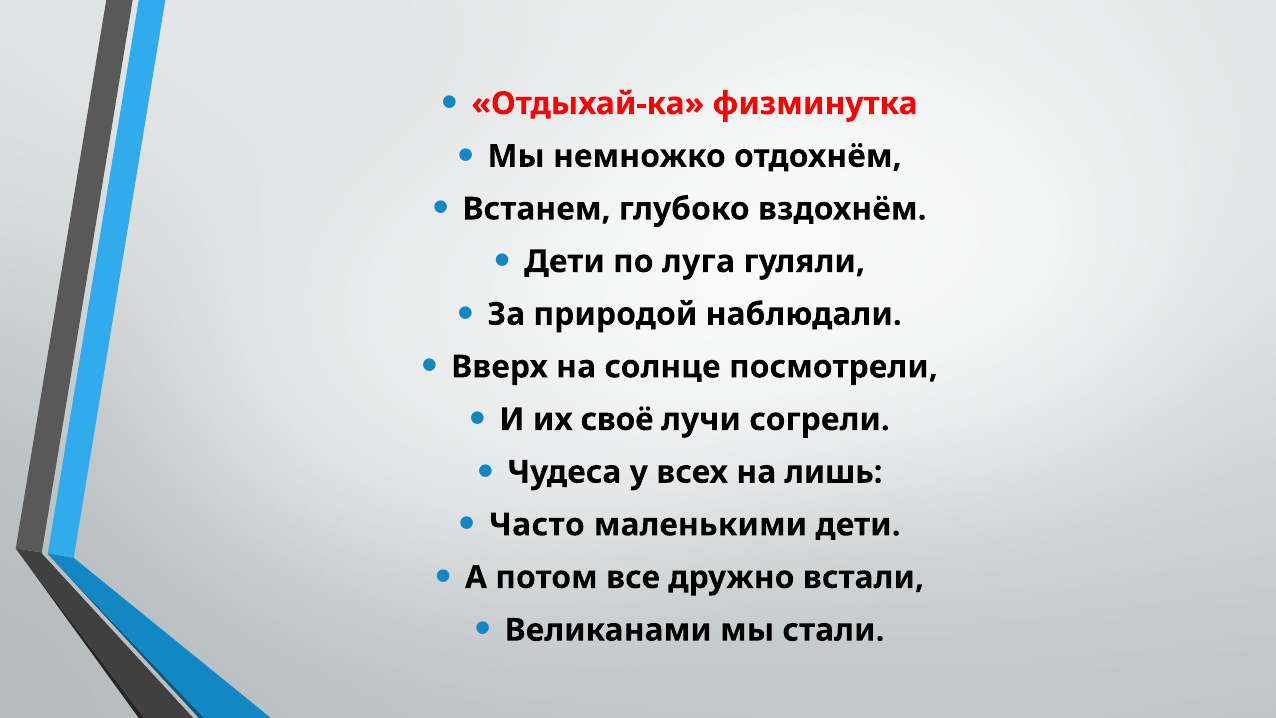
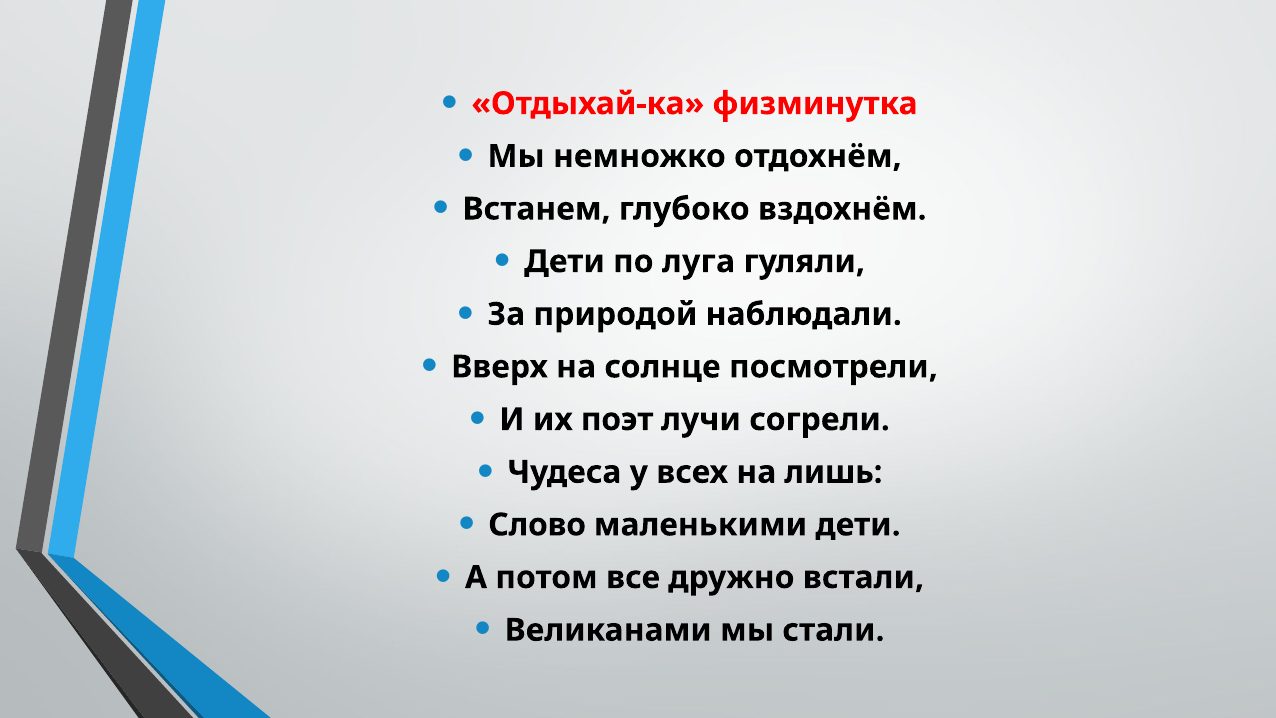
своё: своё -> поэт
Часто: Часто -> Слово
